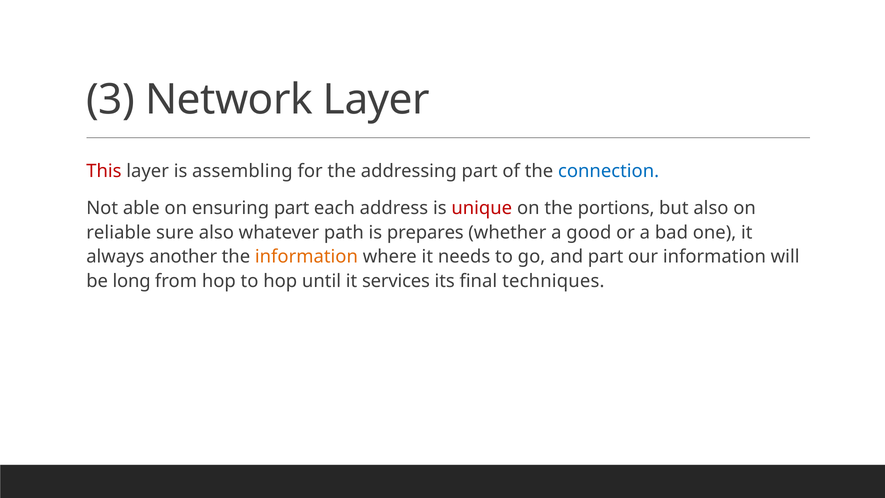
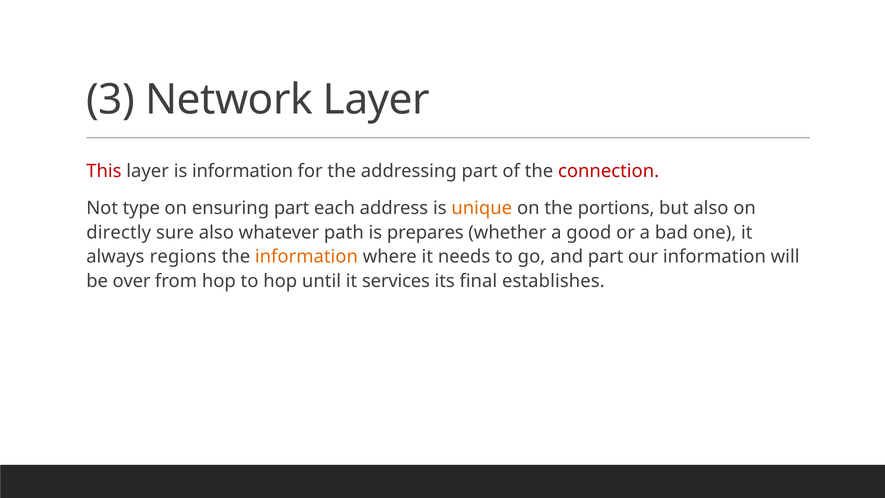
is assembling: assembling -> information
connection colour: blue -> red
able: able -> type
unique colour: red -> orange
reliable: reliable -> directly
another: another -> regions
long: long -> over
techniques: techniques -> establishes
